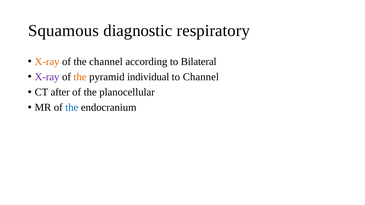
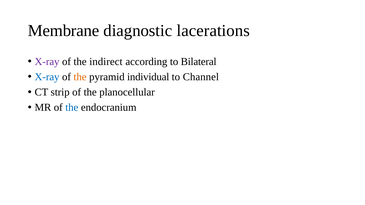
Squamous: Squamous -> Membrane
respiratory: respiratory -> lacerations
X-ray at (47, 62) colour: orange -> purple
the channel: channel -> indirect
X-ray at (47, 77) colour: purple -> blue
after: after -> strip
